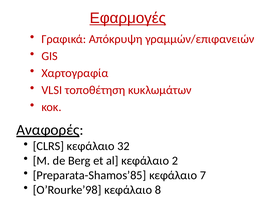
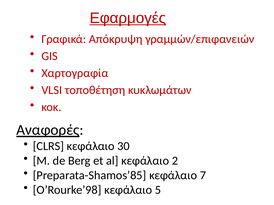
32: 32 -> 30
8: 8 -> 5
